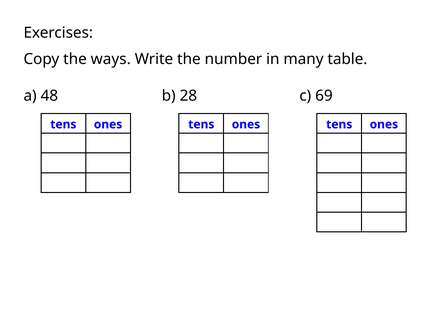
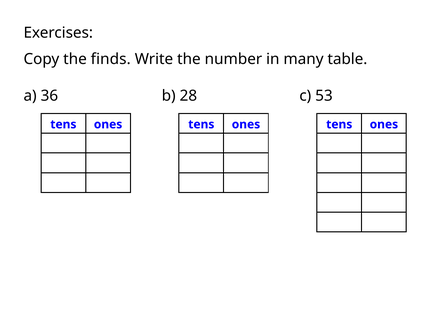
ways: ways -> finds
48: 48 -> 36
69: 69 -> 53
